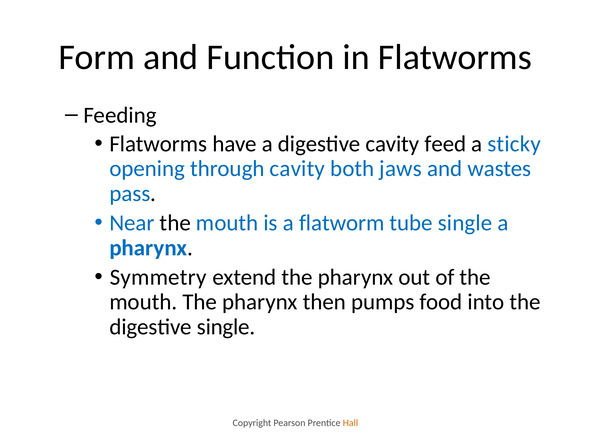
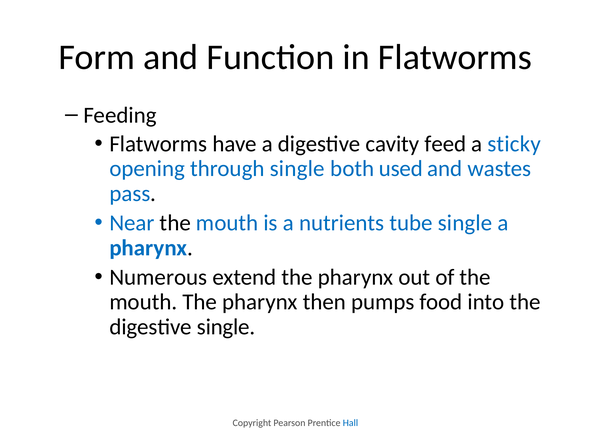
through cavity: cavity -> single
jaws: jaws -> used
flatworm: flatworm -> nutrients
Symmetry: Symmetry -> Numerous
Hall colour: orange -> blue
